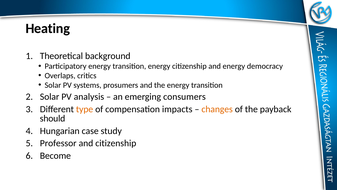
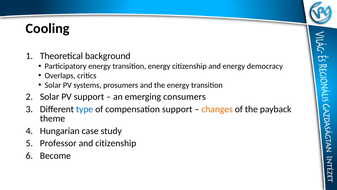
Heating: Heating -> Cooling
PV analysis: analysis -> support
type colour: orange -> blue
compensation impacts: impacts -> support
should: should -> theme
